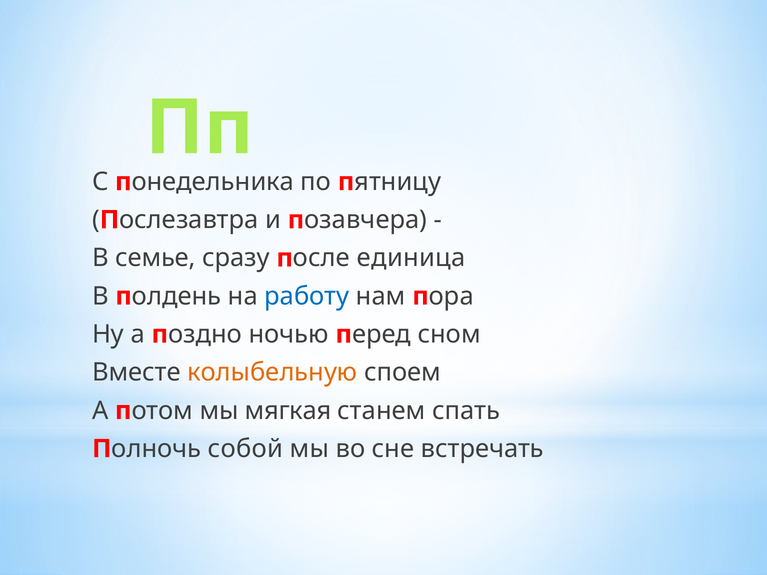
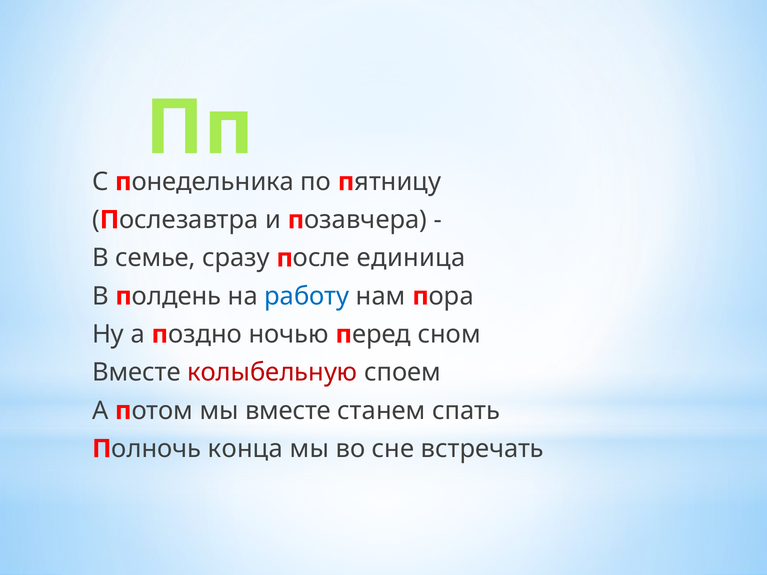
колыбельную colour: orange -> red
мы мягкая: мягкая -> вместе
собой: собой -> конца
